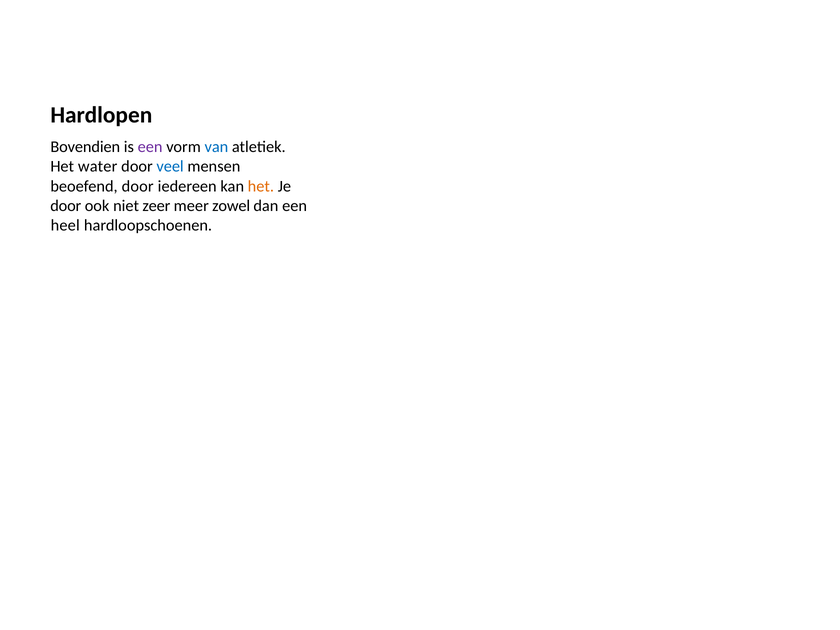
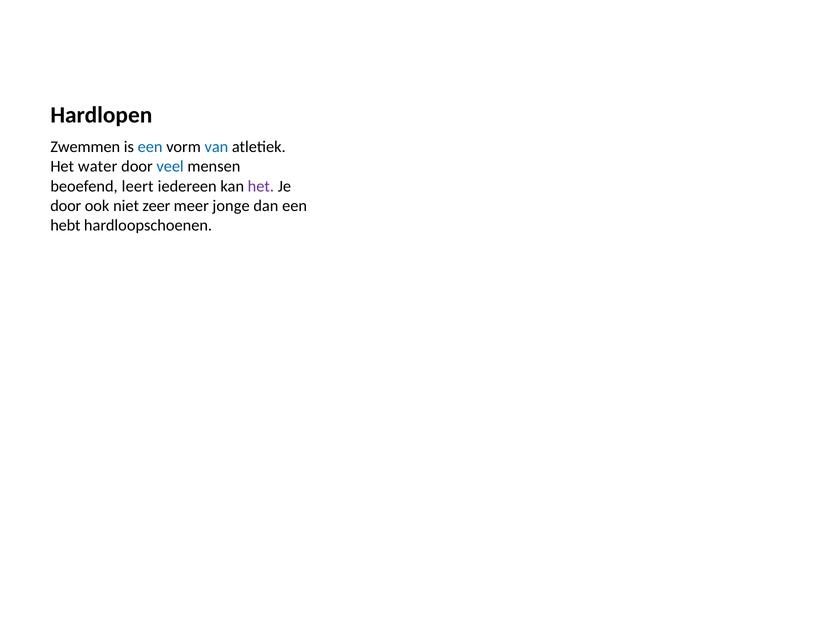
Bovendien: Bovendien -> Zwemmen
een at (150, 147) colour: purple -> blue
beoefend door: door -> leert
het at (261, 186) colour: orange -> purple
zowel: zowel -> jonge
heel: heel -> hebt
